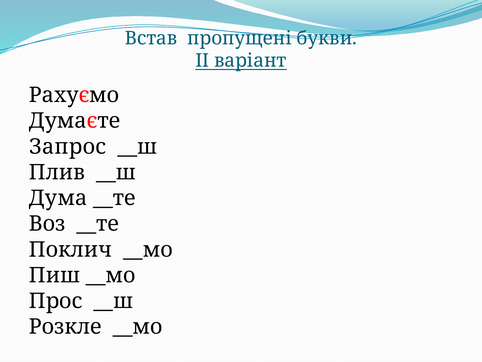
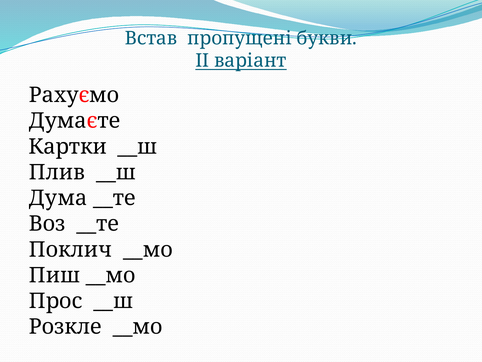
Запрос: Запрос -> Картки
